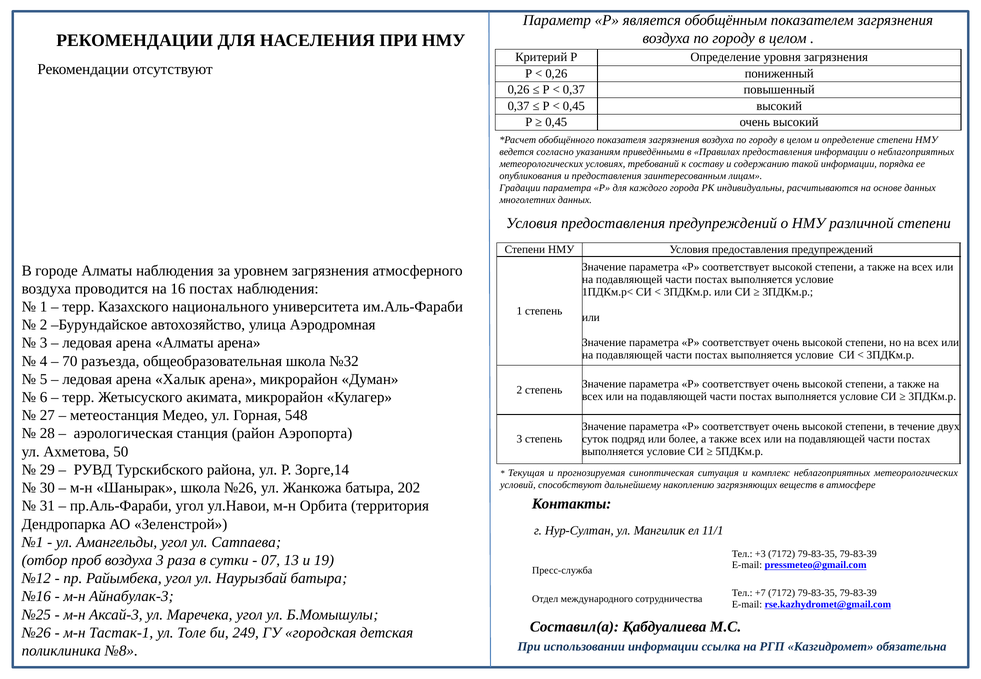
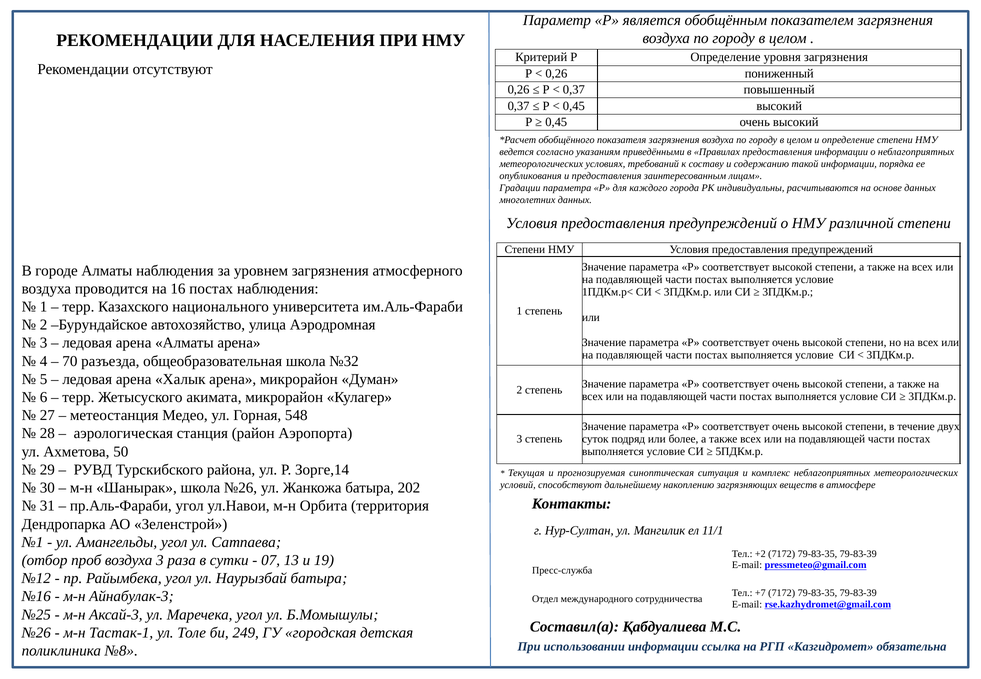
+3: +3 -> +2
